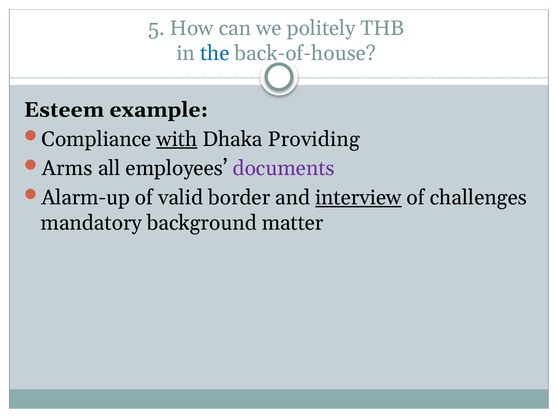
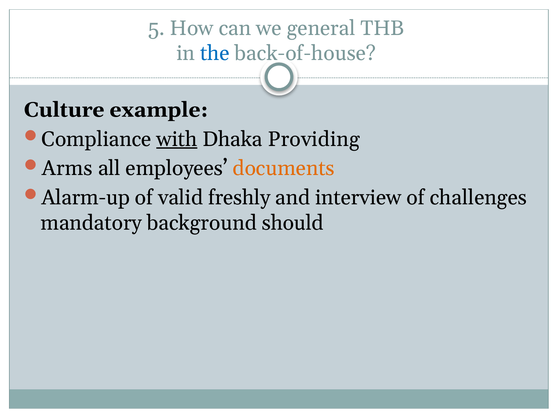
politely: politely -> general
Esteem: Esteem -> Culture
documents colour: purple -> orange
border: border -> freshly
interview underline: present -> none
matter: matter -> should
